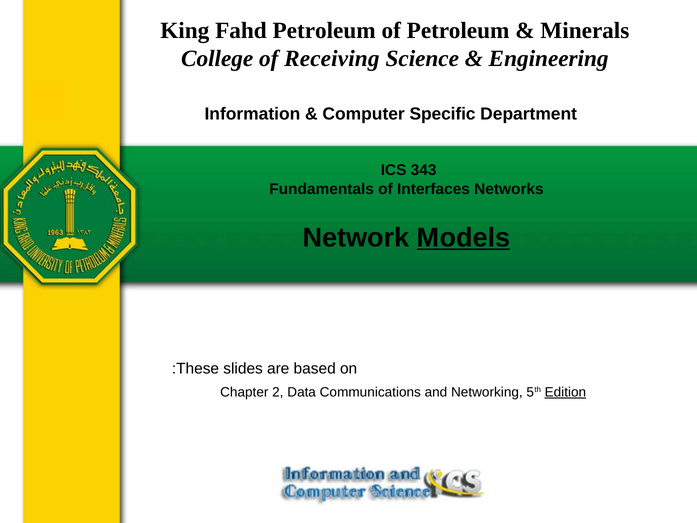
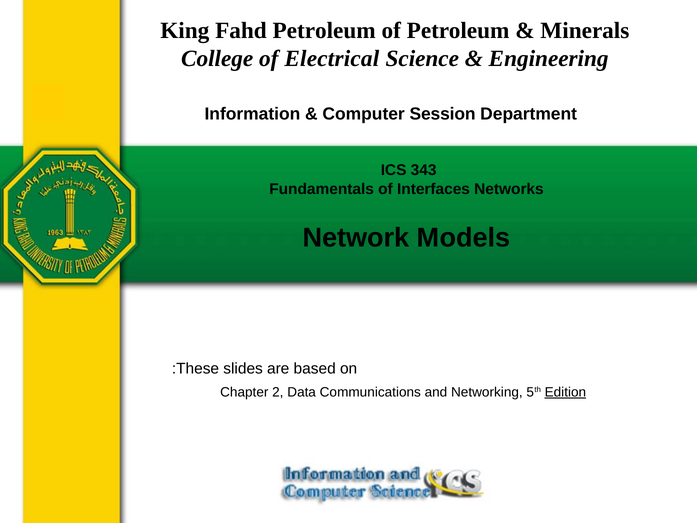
Receiving: Receiving -> Electrical
Specific: Specific -> Session
Models underline: present -> none
